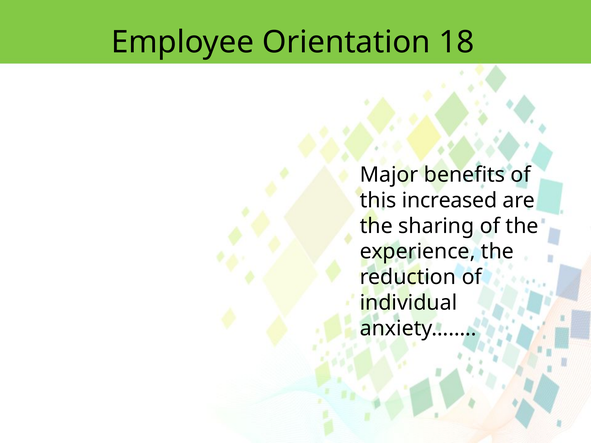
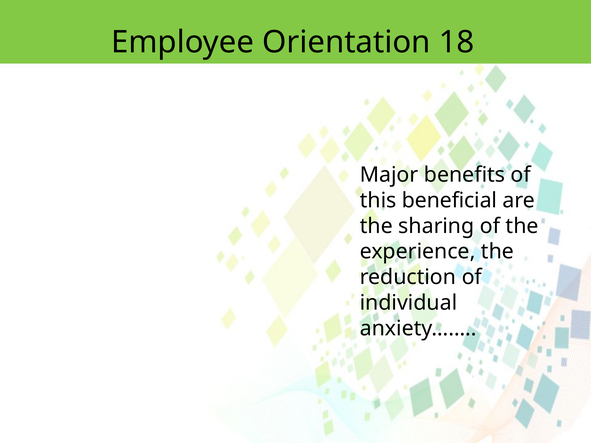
increased: increased -> beneficial
